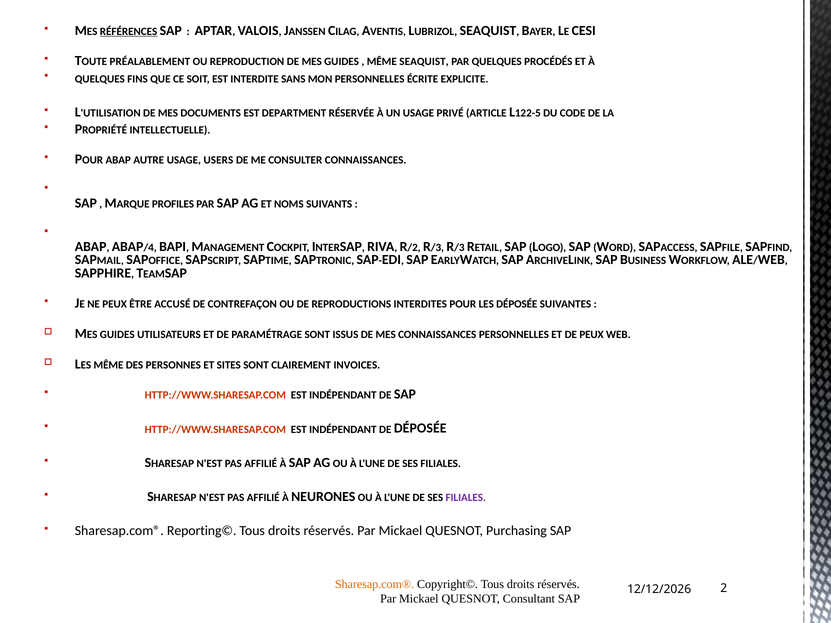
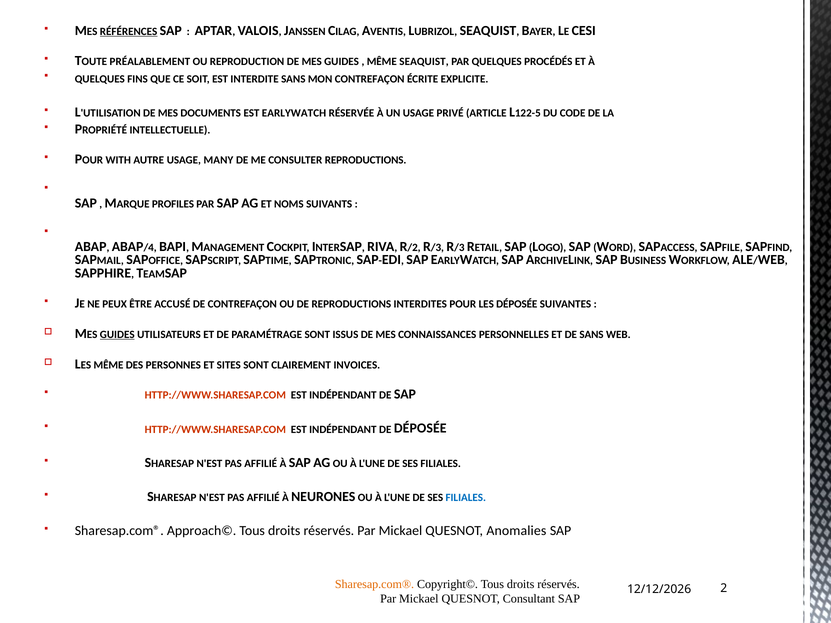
MON PERSONNELLES: PERSONNELLES -> CONTREFAÇON
EST DEPARTMENT: DEPARTMENT -> EARLYWATCH
POUR ABAP: ABAP -> WITH
USERS: USERS -> MANY
CONSULTER CONNAISSANCES: CONNAISSANCES -> REPRODUCTIONS
GUIDES at (117, 335) underline: none -> present
DE PEUX: PEUX -> SANS
FILIALES at (466, 498) colour: purple -> blue
Reporting©: Reporting© -> Approach©
Purchasing: Purchasing -> Anomalies
